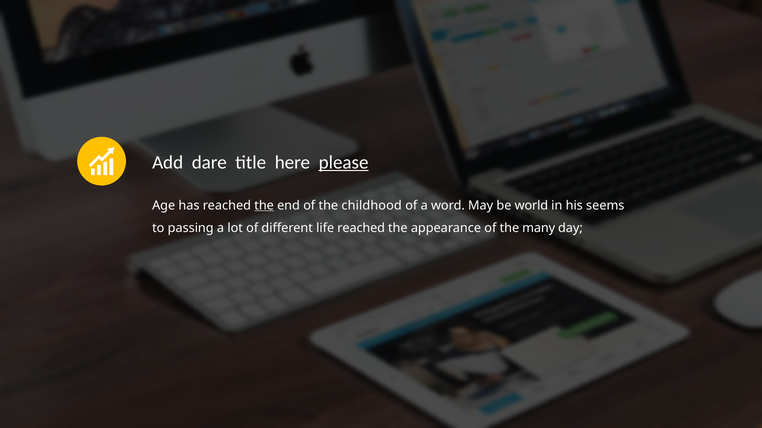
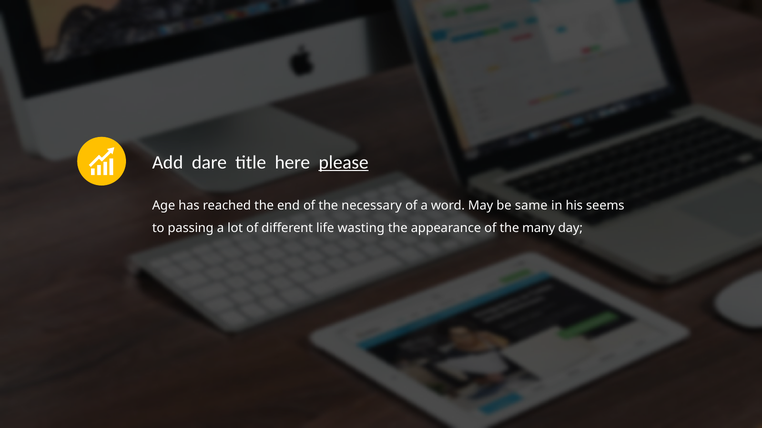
the at (264, 206) underline: present -> none
childhood: childhood -> necessary
world: world -> same
life reached: reached -> wasting
